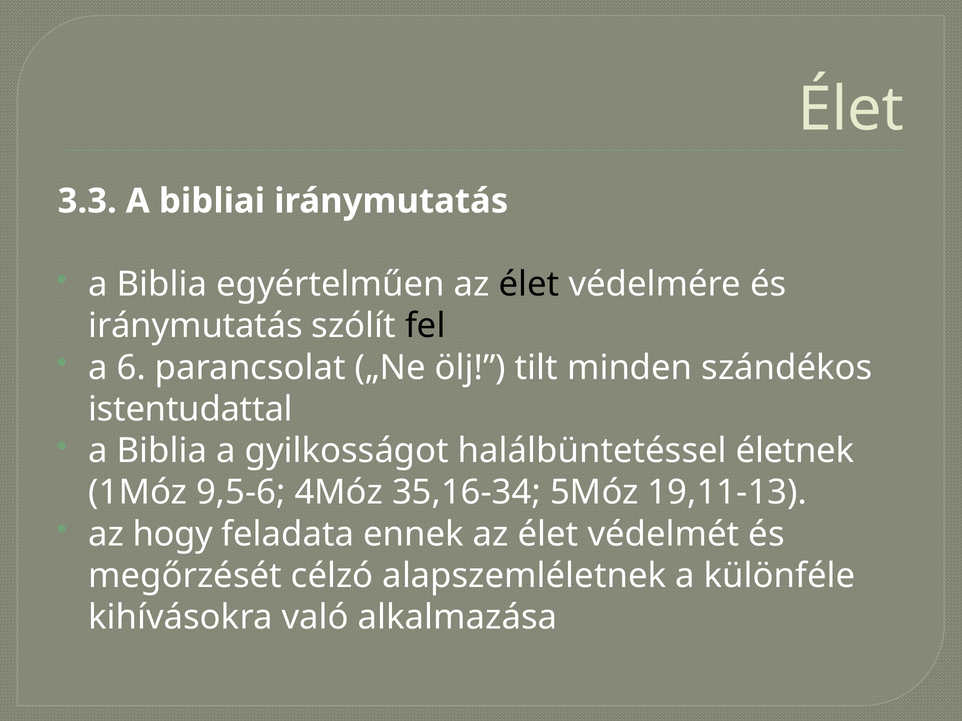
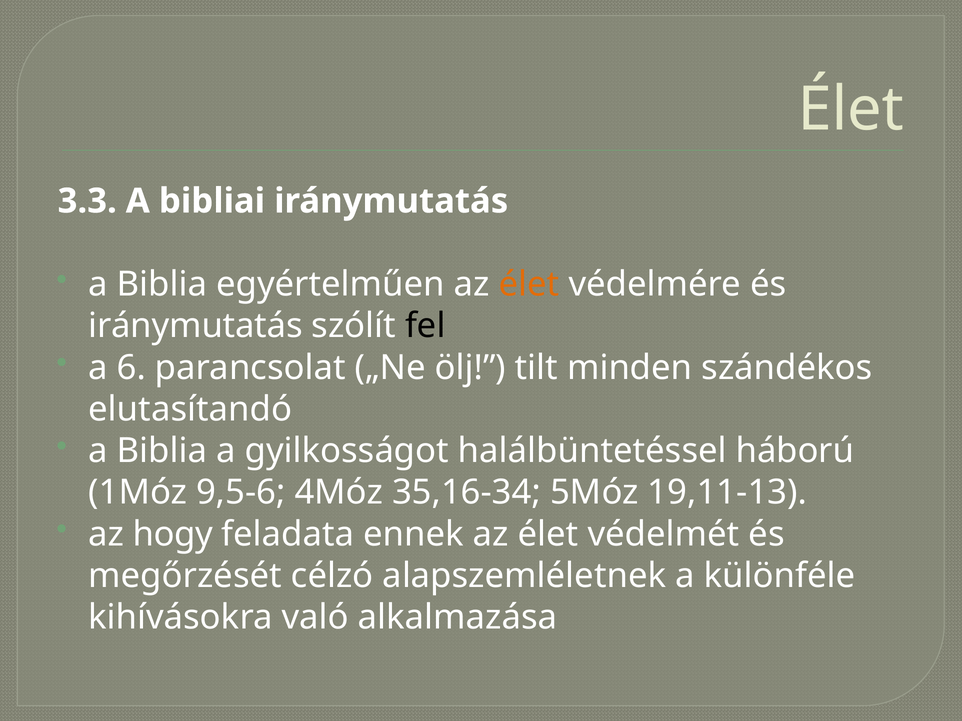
élet at (529, 285) colour: black -> orange
istentudattal: istentudattal -> elutasítandó
életnek: életnek -> háború
